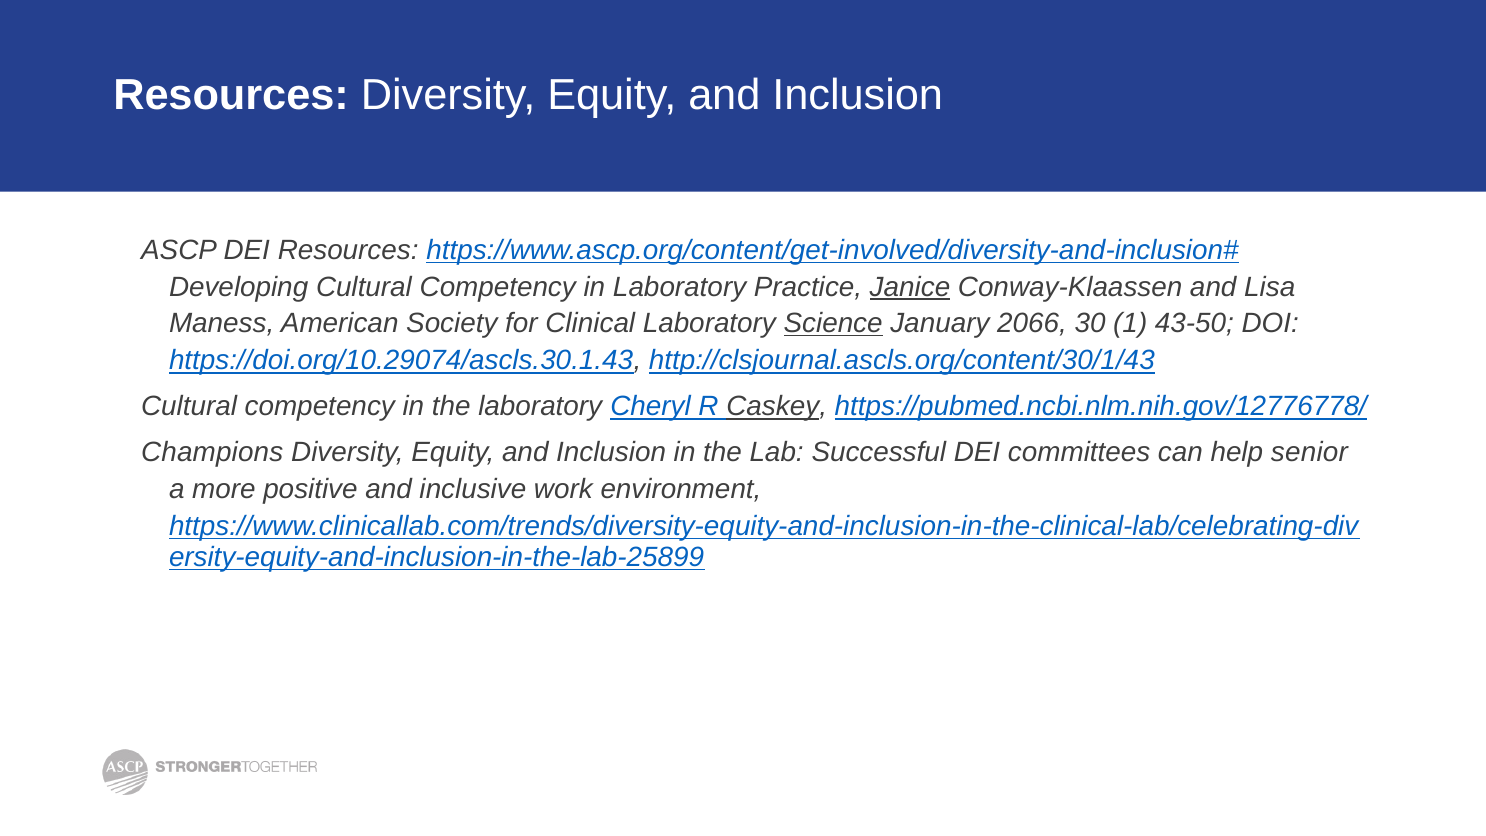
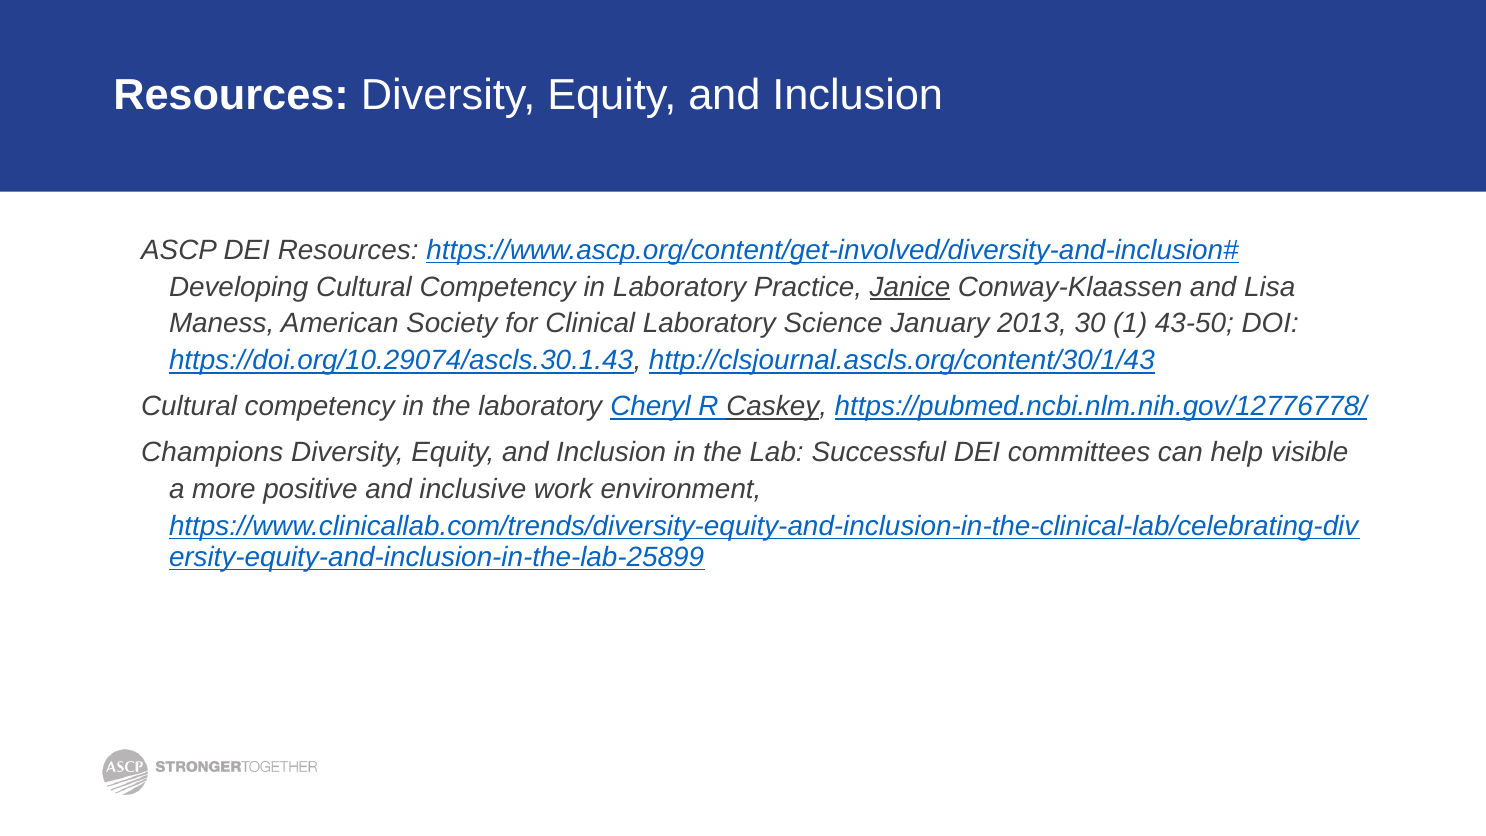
Science underline: present -> none
2066: 2066 -> 2013
senior: senior -> visible
